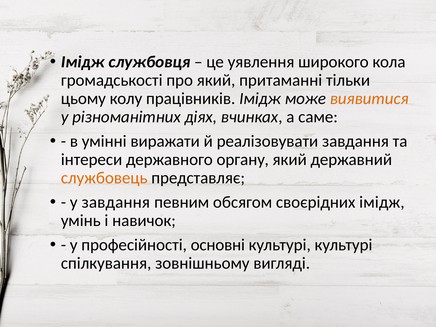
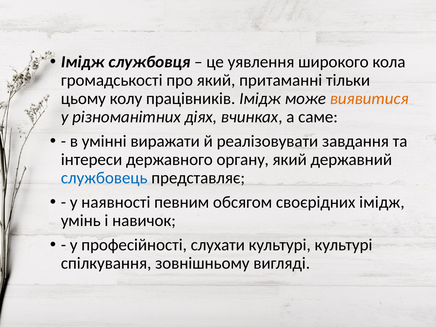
службовець colour: orange -> blue
у завдання: завдання -> наявності
основні: основні -> слухати
